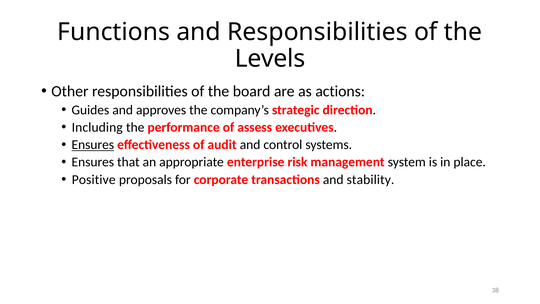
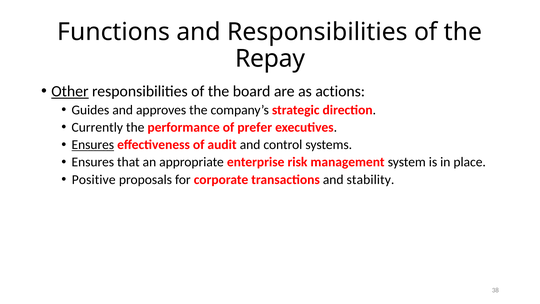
Levels: Levels -> Repay
Other underline: none -> present
Including: Including -> Currently
assess: assess -> prefer
